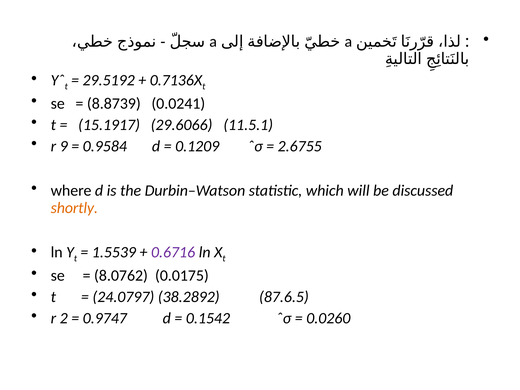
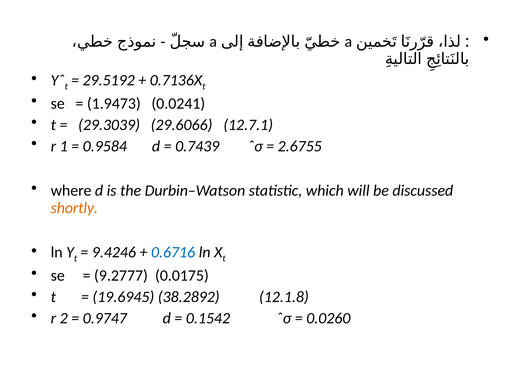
8.8739: 8.8739 -> 1.9473
15.1917: 15.1917 -> 29.3039
11.5.1: 11.5.1 -> 12.7.1
9: 9 -> 1
0.1209: 0.1209 -> 0.7439
1.5539: 1.5539 -> 9.4246
0.6716 colour: purple -> blue
8.0762: 8.0762 -> 9.2777
24.0797: 24.0797 -> 19.6945
87.6.5: 87.6.5 -> 12.1.8
